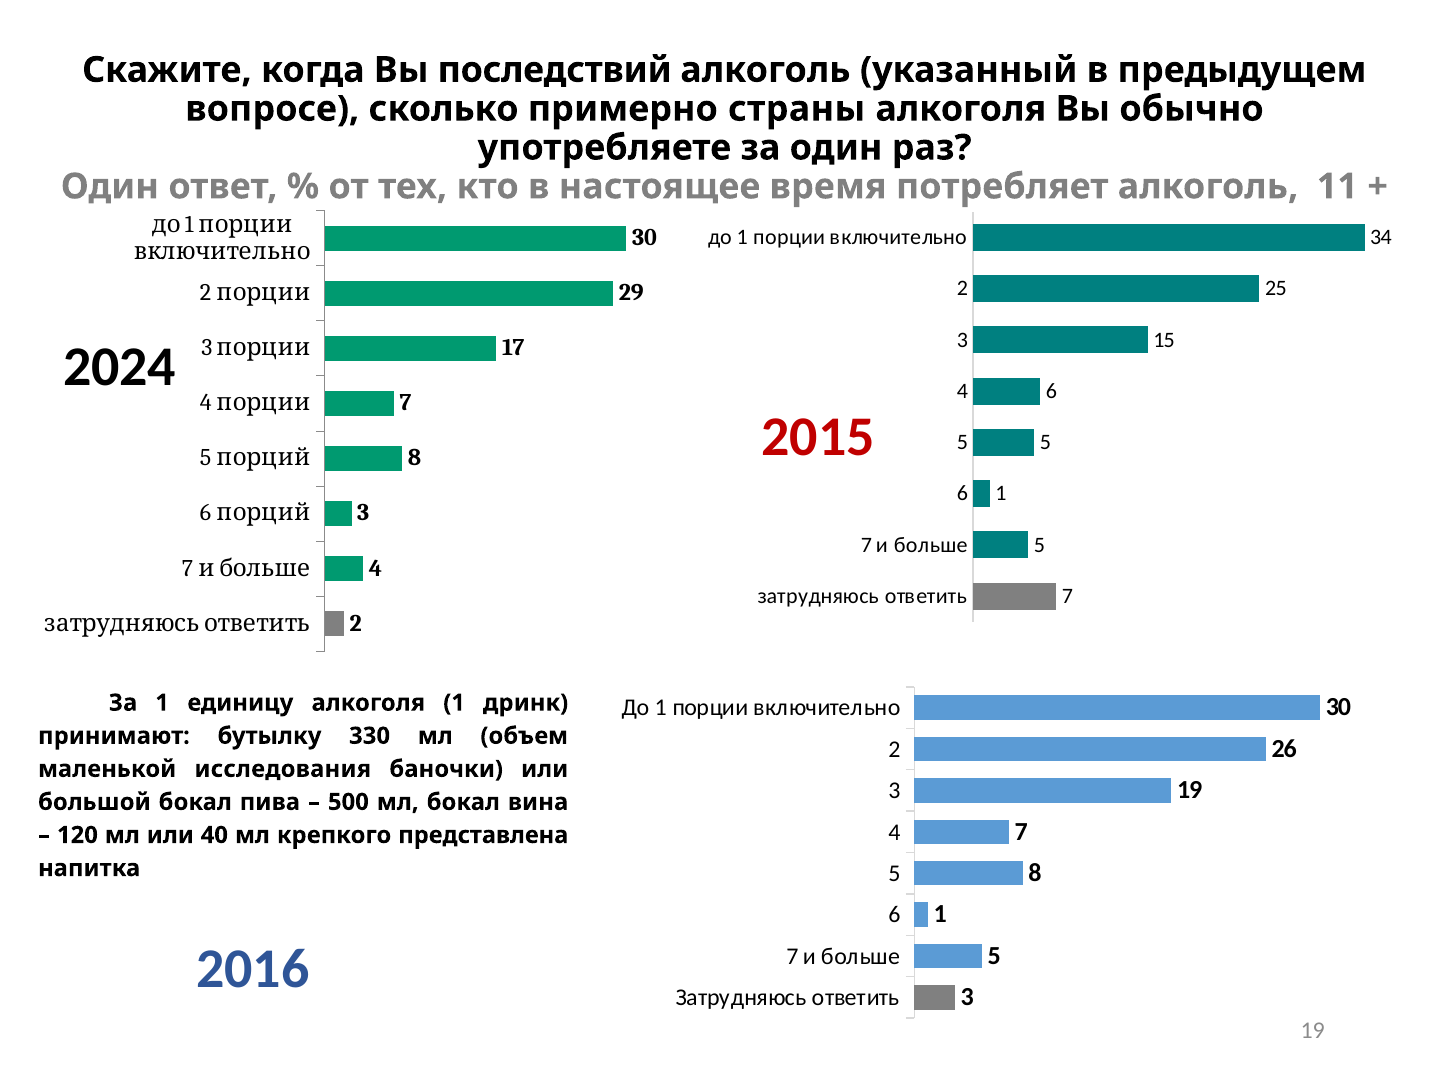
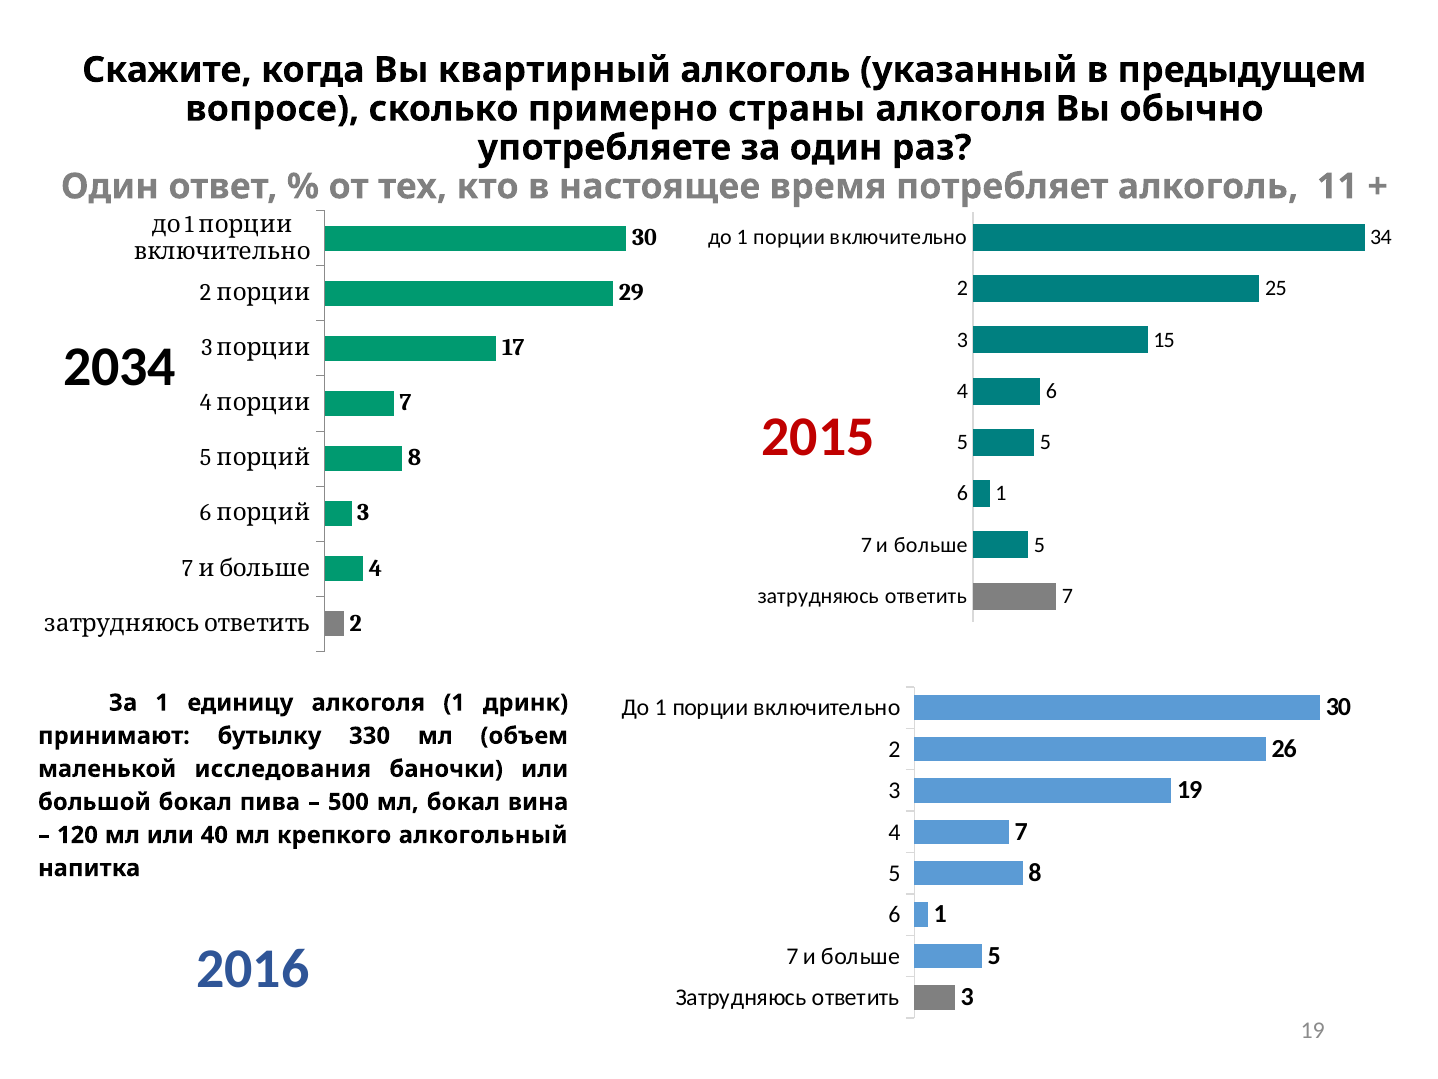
последствий: последствий -> квартирный
2024: 2024 -> 2034
представлена: представлена -> алкогольный
